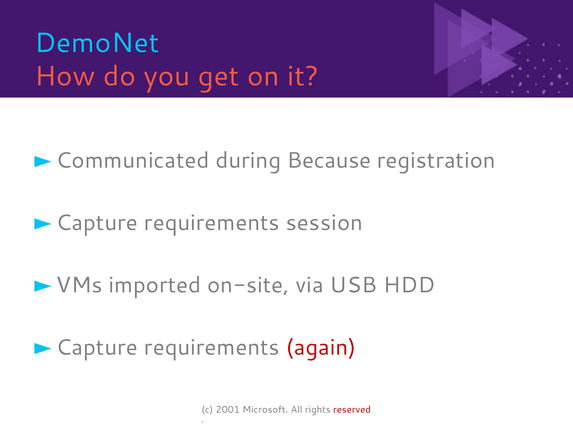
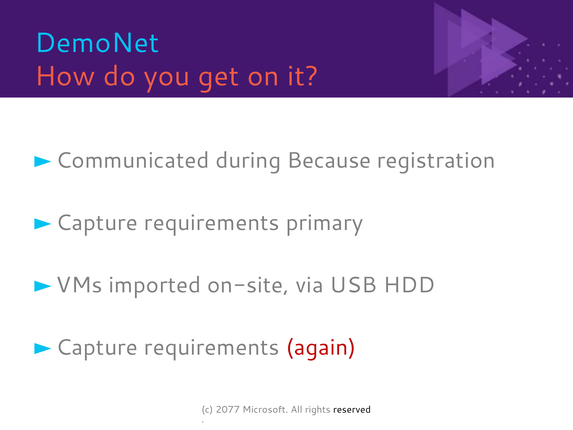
session: session -> primary
2001: 2001 -> 2077
reserved colour: red -> black
